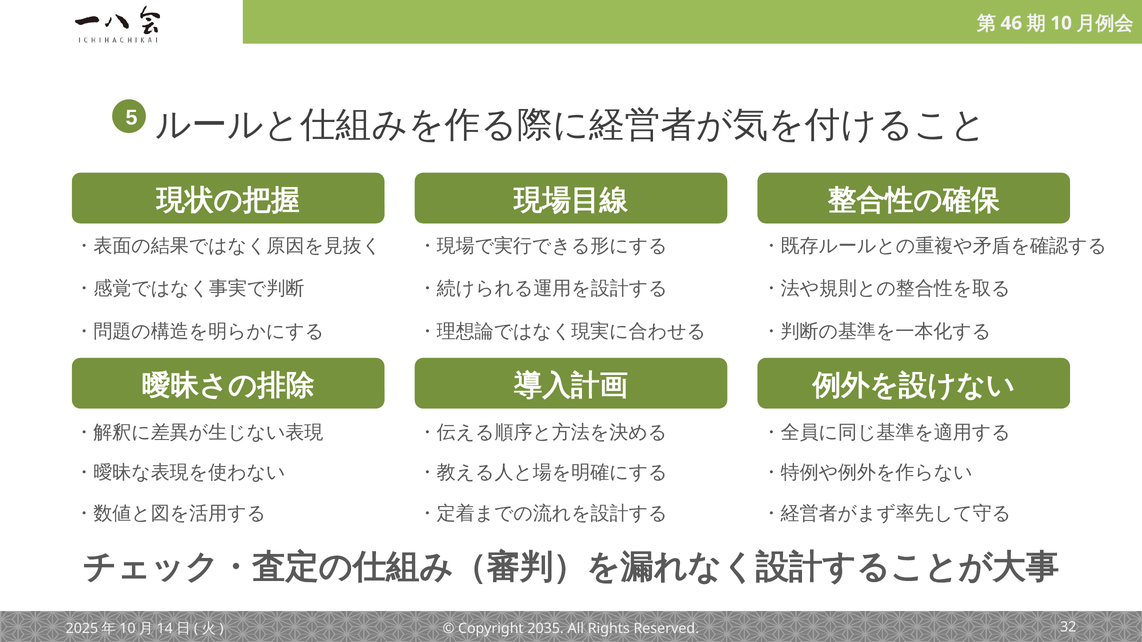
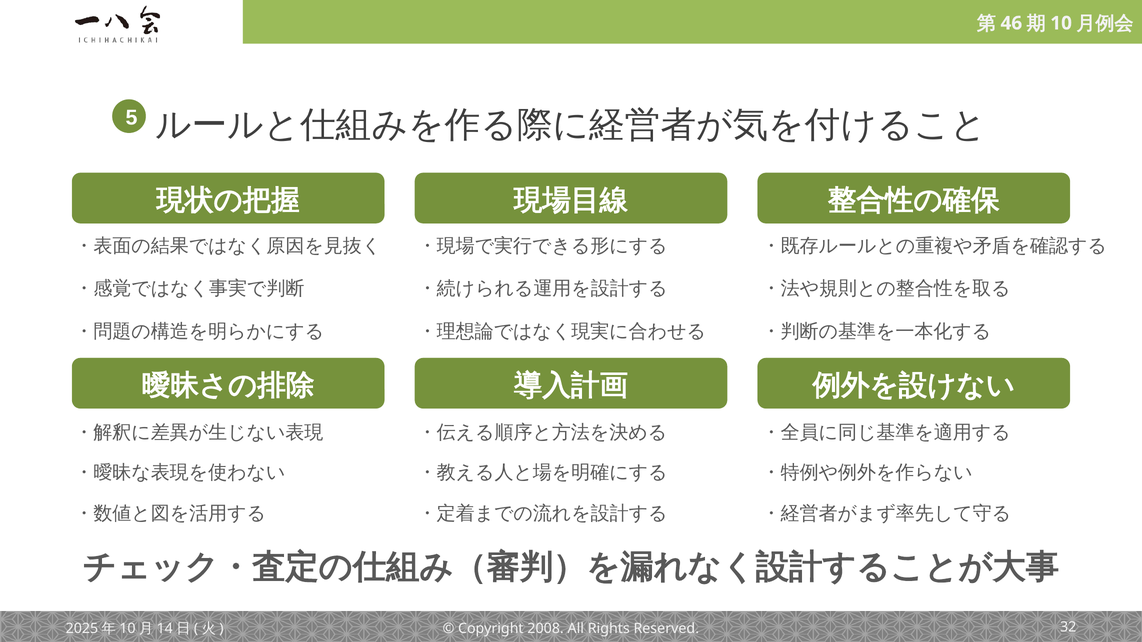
2035: 2035 -> 2008
